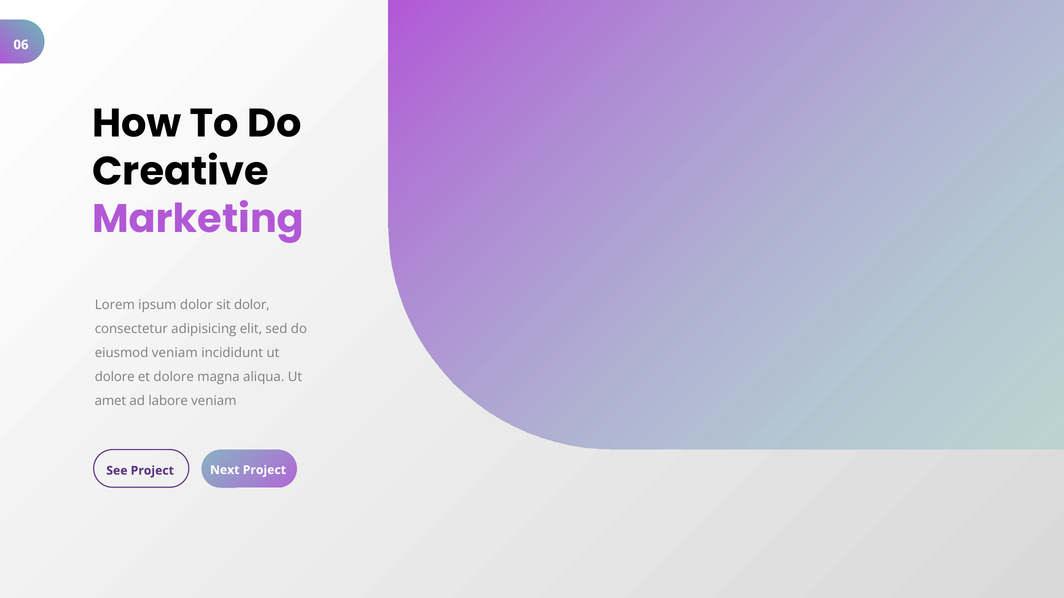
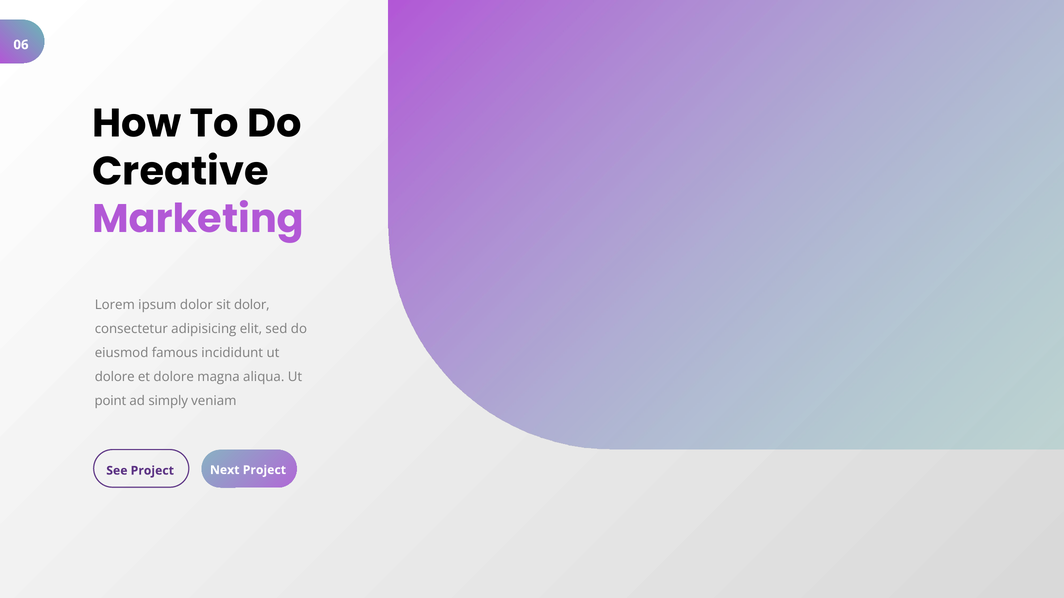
eiusmod veniam: veniam -> famous
amet: amet -> point
labore: labore -> simply
